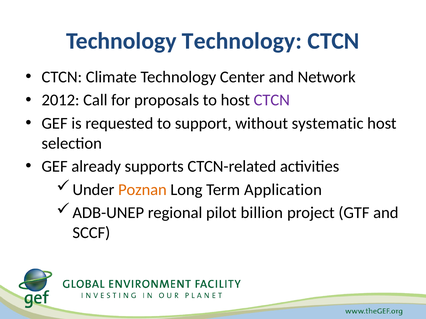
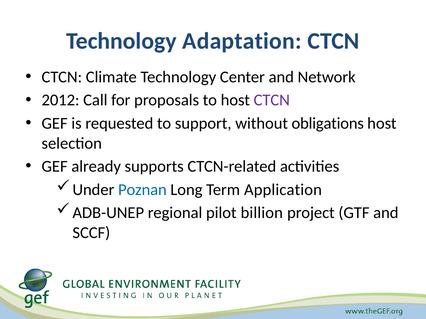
Technology Technology: Technology -> Adaptation
systematic: systematic -> obligations
Poznan colour: orange -> blue
